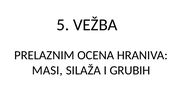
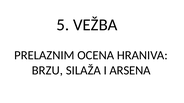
MASI: MASI -> BRZU
GRUBIH: GRUBIH -> ARSENA
